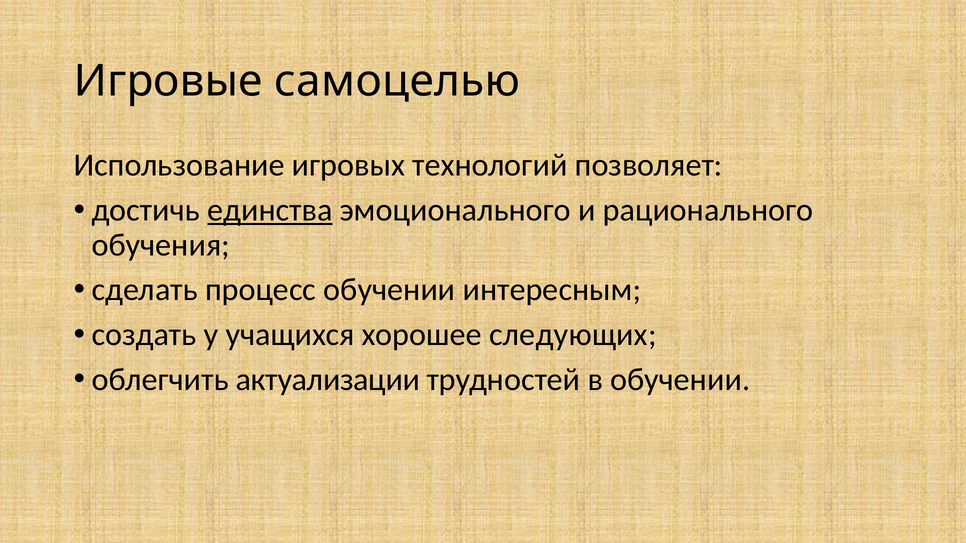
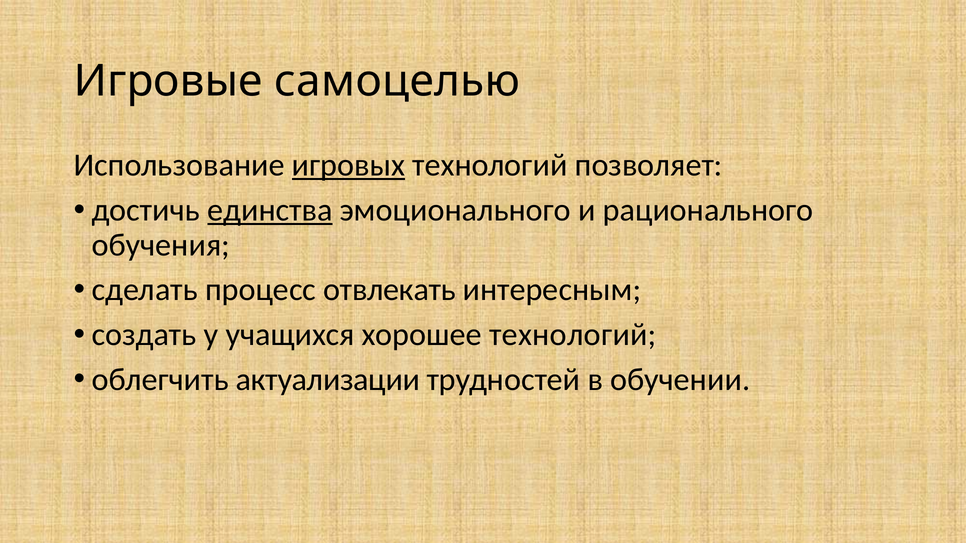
игровых underline: none -> present
процесс обучении: обучении -> отвлекать
хорошее следующих: следующих -> технологий
